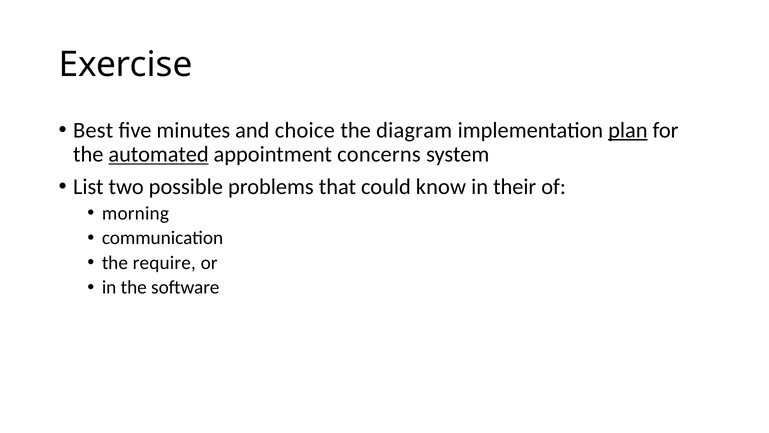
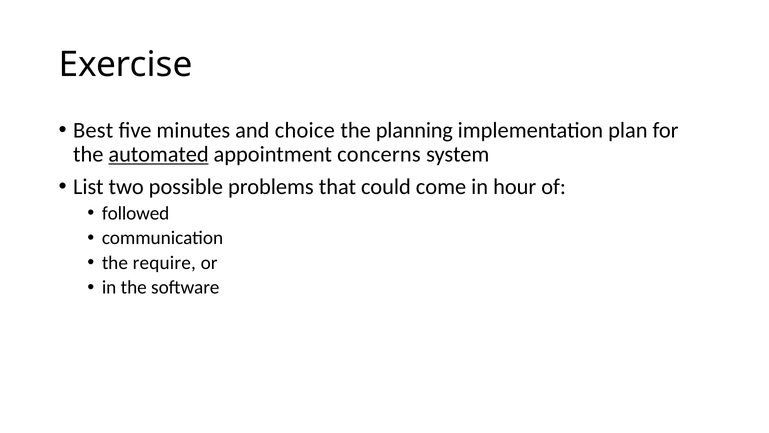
diagram: diagram -> planning
plan underline: present -> none
know: know -> come
their: their -> hour
morning: morning -> followed
